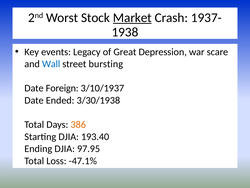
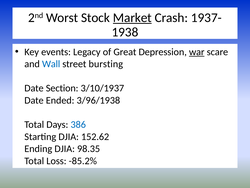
war underline: none -> present
Foreign: Foreign -> Section
3/30/1938: 3/30/1938 -> 3/96/1938
386 colour: orange -> blue
193.40: 193.40 -> 152.62
97.95: 97.95 -> 98.35
-47.1%: -47.1% -> -85.2%
